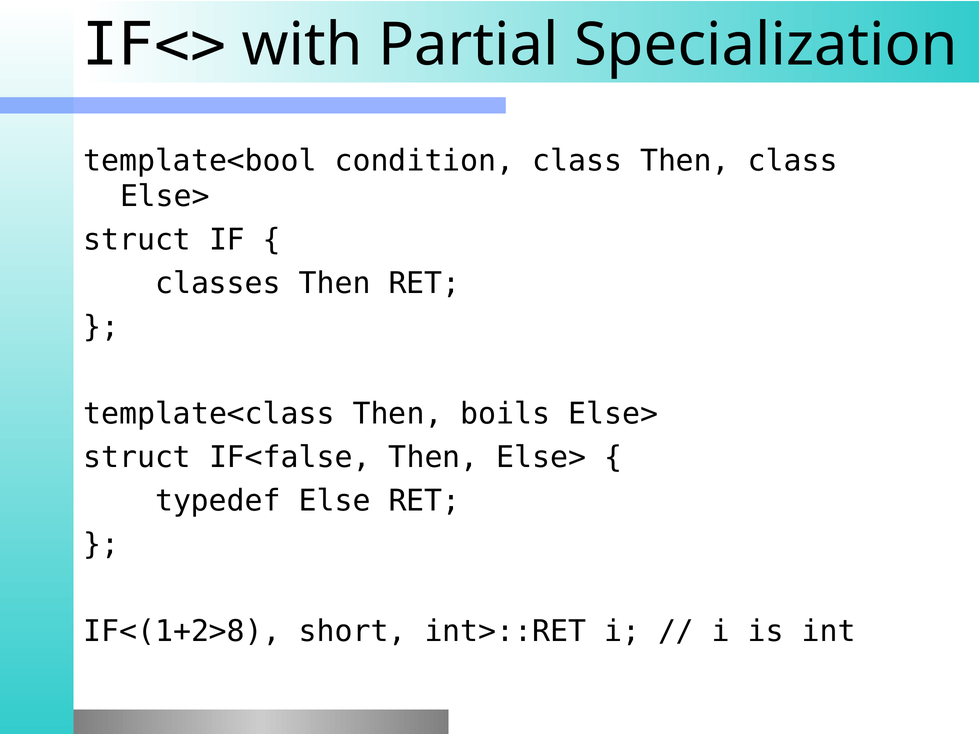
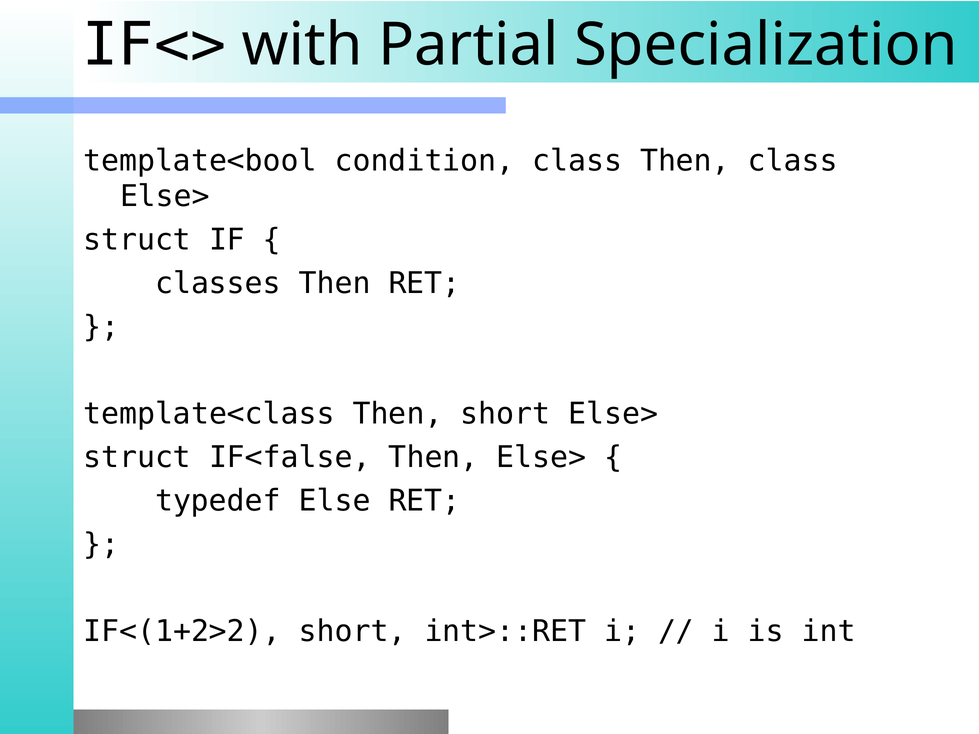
Then boils: boils -> short
IF<(1+2>8: IF<(1+2>8 -> IF<(1+2>2
